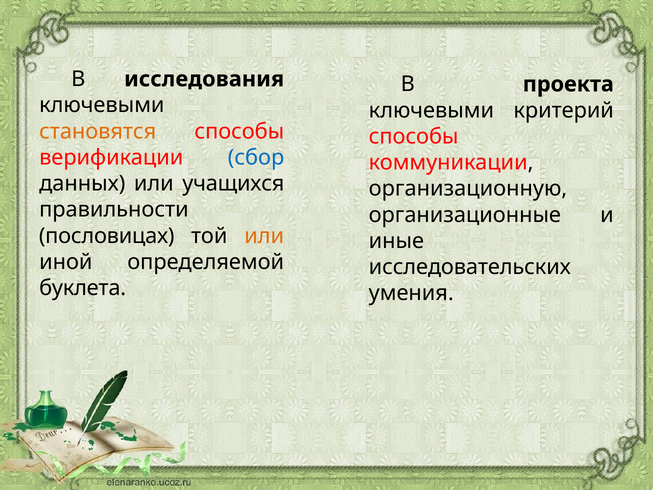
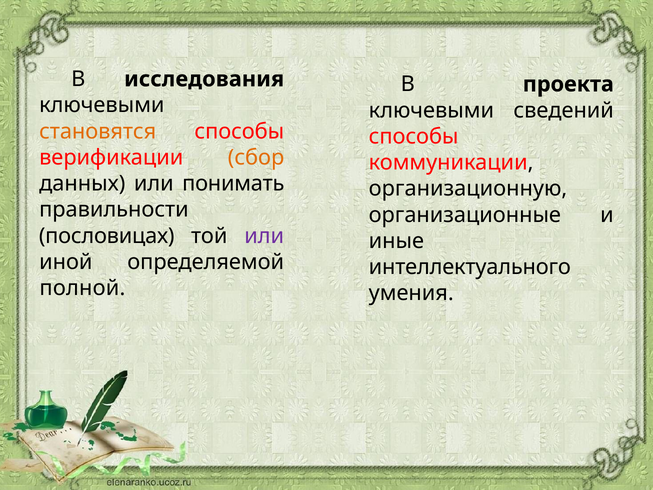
критерий: критерий -> сведений
сбор colour: blue -> orange
учащихся: учащихся -> понимать
или at (264, 236) colour: orange -> purple
исследовательских: исследовательских -> интеллектуального
буклета: буклета -> полной
